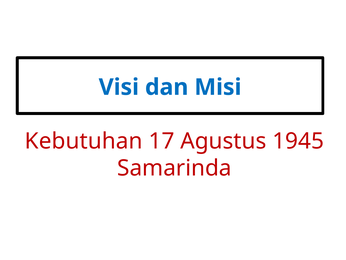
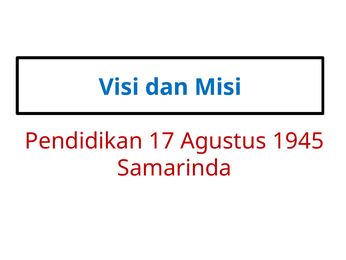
Kebutuhan: Kebutuhan -> Pendidikan
